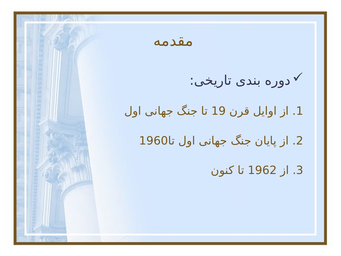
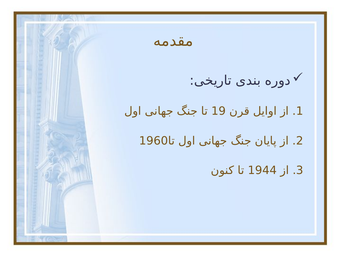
1962: 1962 -> 1944
